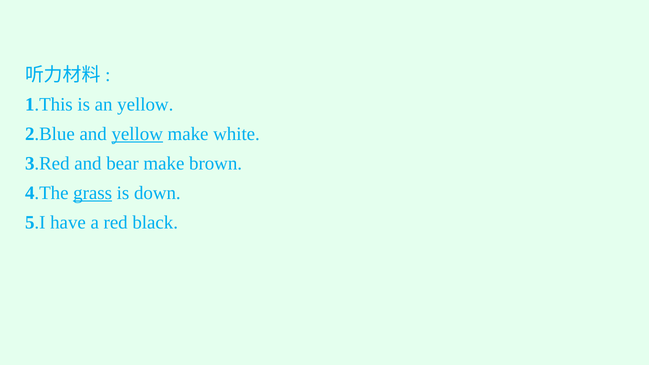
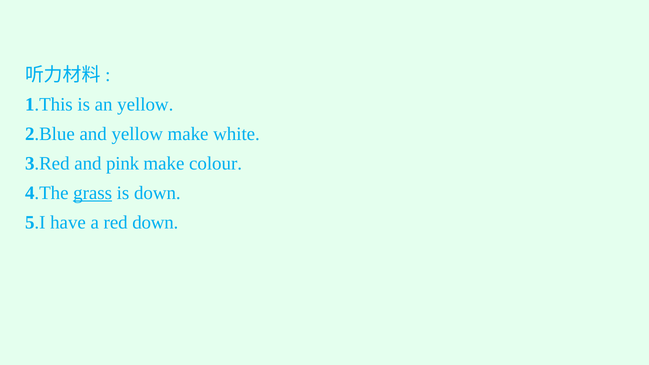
yellow at (137, 134) underline: present -> none
bear: bear -> pink
brown: brown -> colour
red black: black -> down
